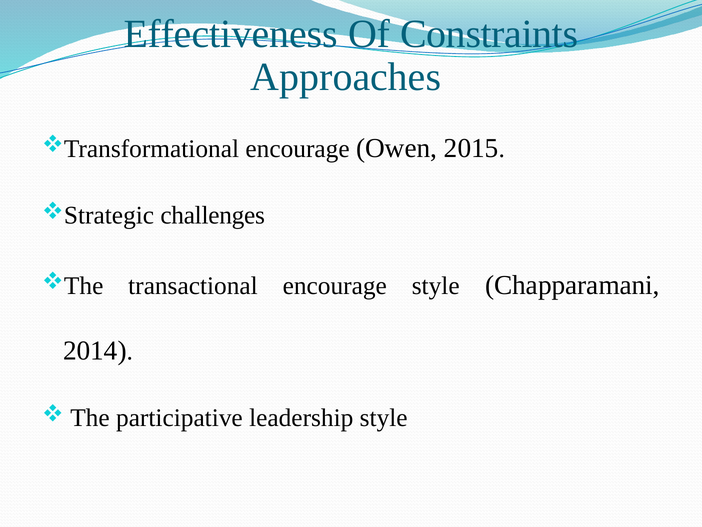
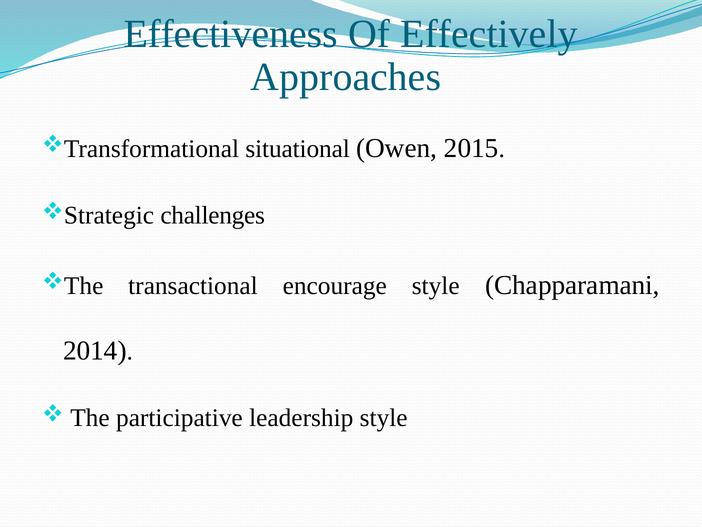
Constraints: Constraints -> Effectively
encourage at (298, 149): encourage -> situational
